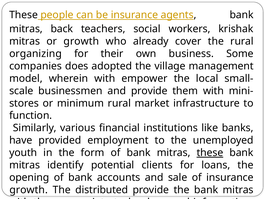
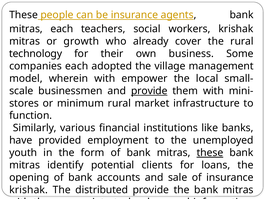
mitras back: back -> each
organizing at (35, 54): organizing -> technology
companies does: does -> each
provide at (149, 91) underline: none -> present
growth at (29, 190): growth -> krishak
